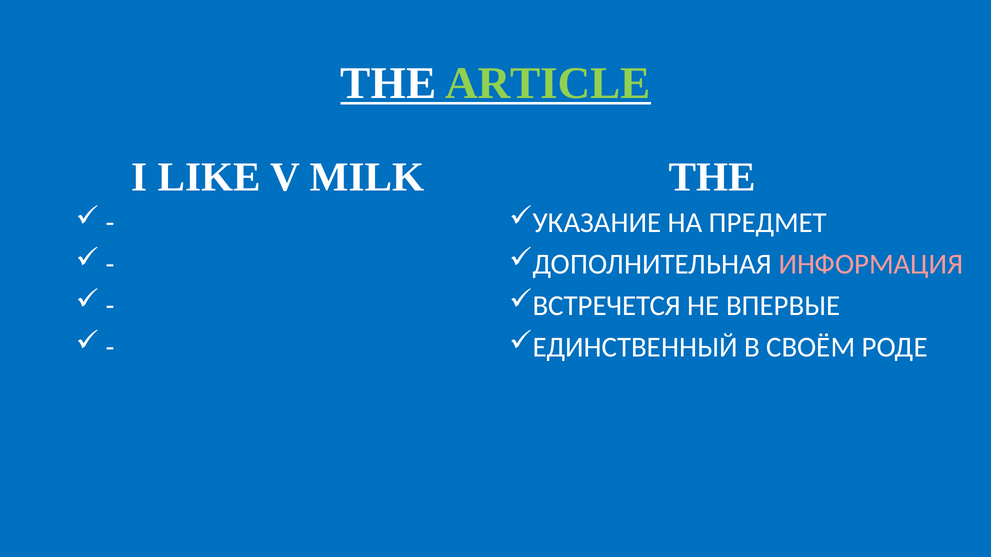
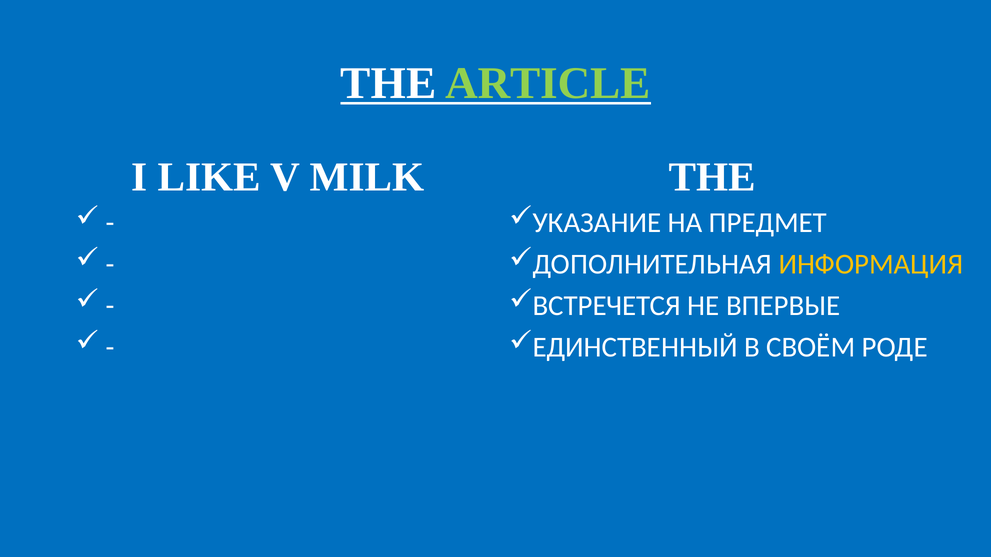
ИНФОРМАЦИЯ colour: pink -> yellow
